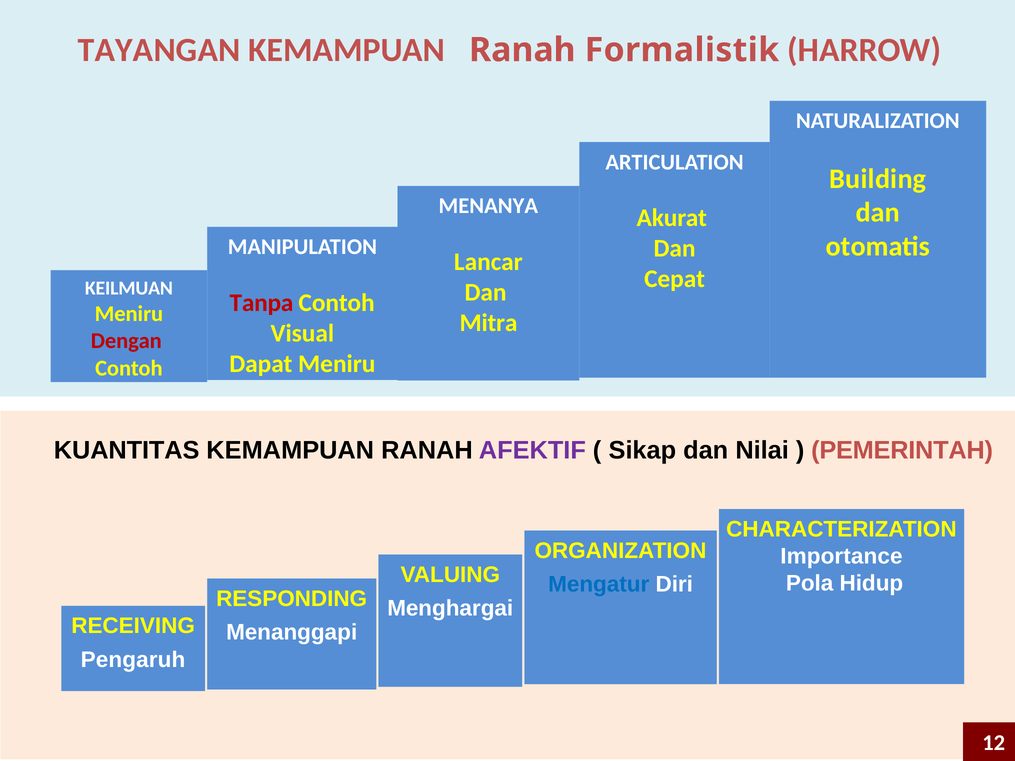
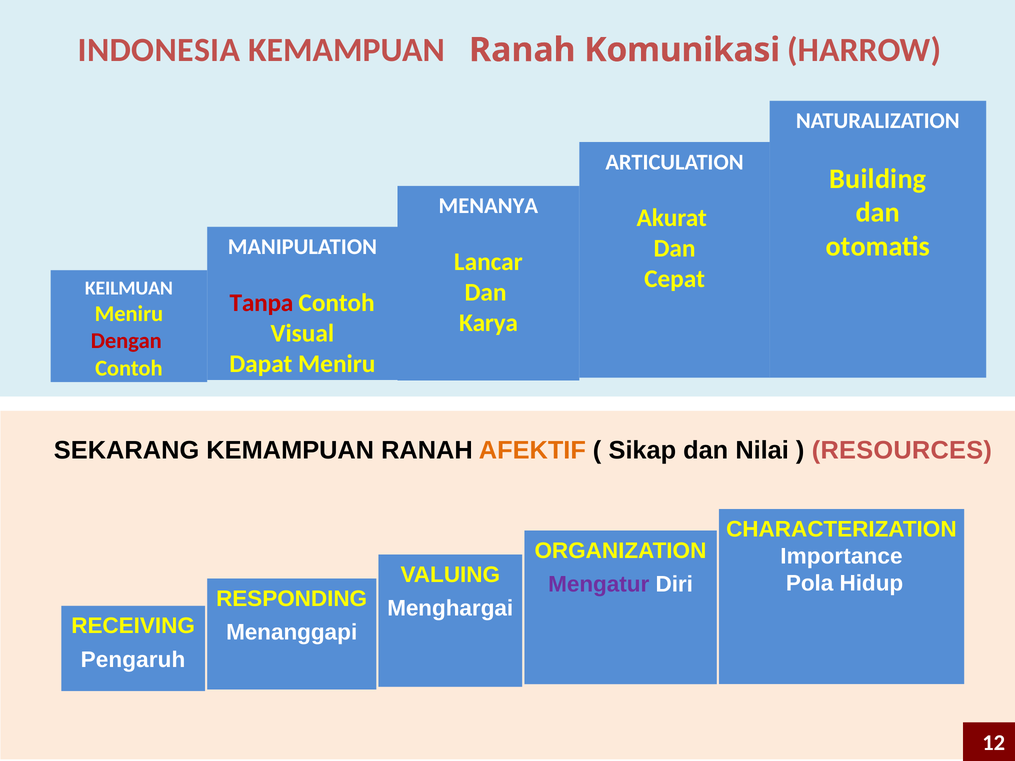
TAYANGAN: TAYANGAN -> INDONESIA
Formalistik: Formalistik -> Komunikasi
Mitra: Mitra -> Karya
KUANTITAS: KUANTITAS -> SEKARANG
AFEKTIF colour: purple -> orange
PEMERINTAH: PEMERINTAH -> RESOURCES
Mengatur colour: blue -> purple
